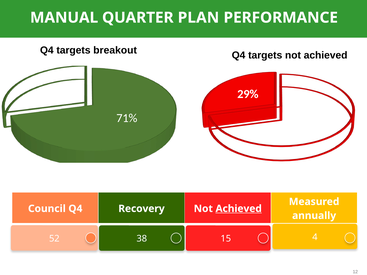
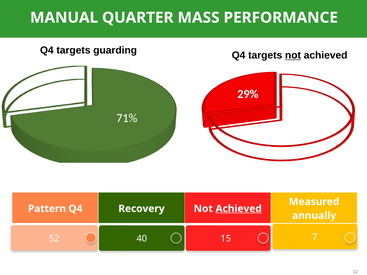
PLAN: PLAN -> MASS
breakout: breakout -> guarding
not at (293, 55) underline: none -> present
Council: Council -> Pattern
38: 38 -> 40
4: 4 -> 7
